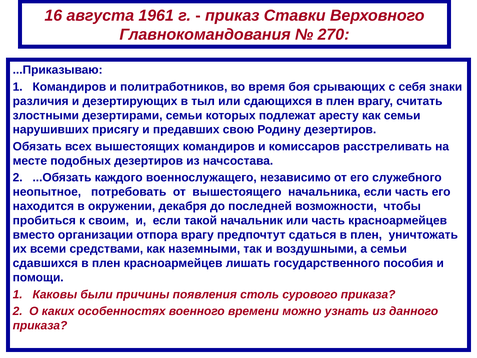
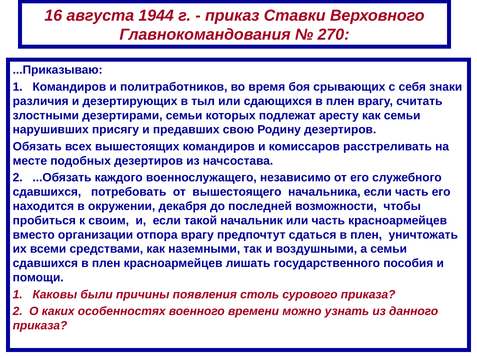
1961: 1961 -> 1944
неопытное at (47, 192): неопытное -> сдавшихся
